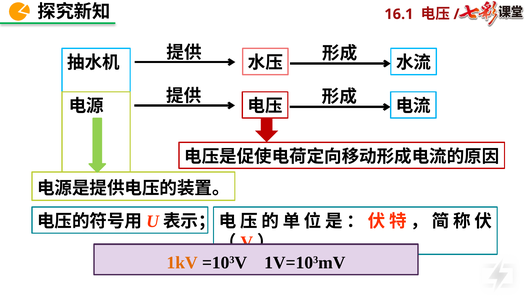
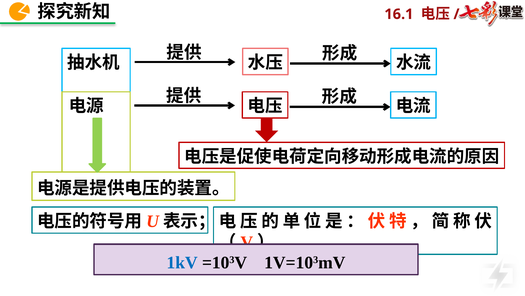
1kV colour: orange -> blue
